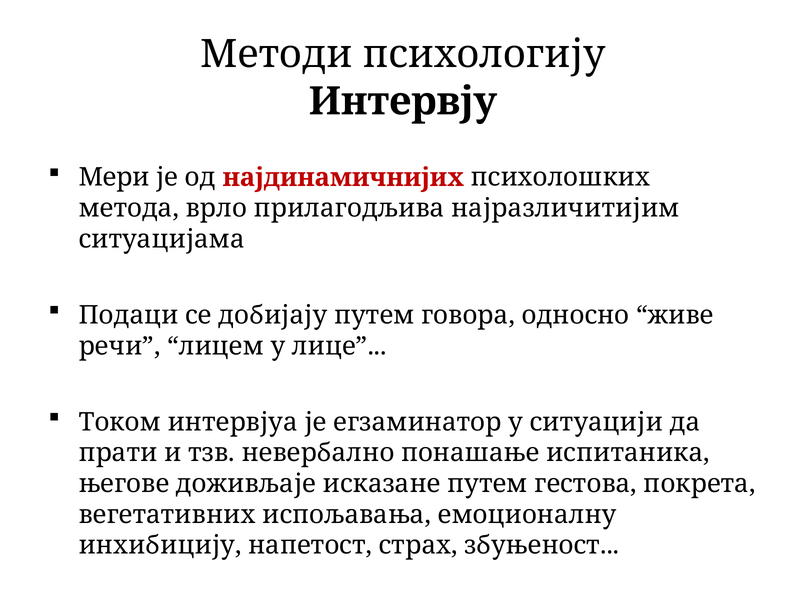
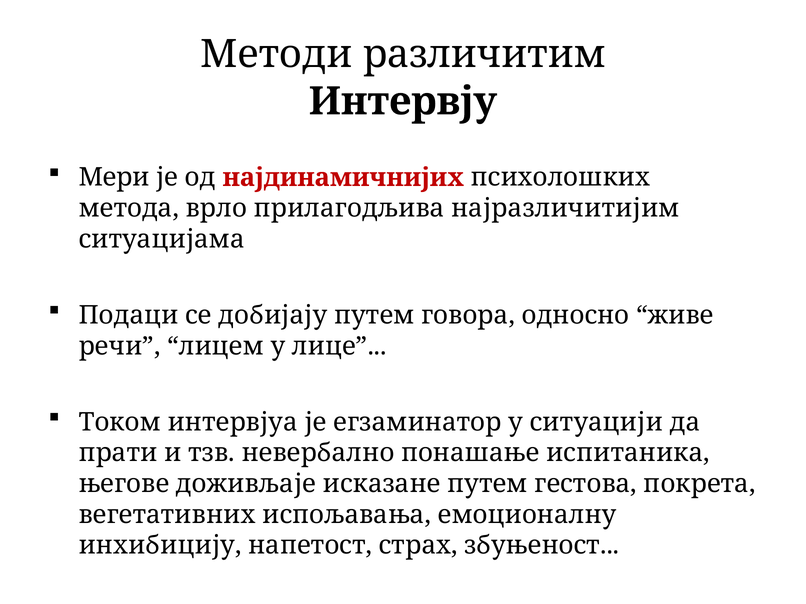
психологију: психологију -> различитим
